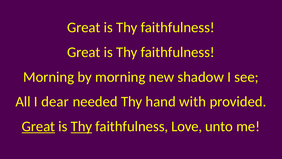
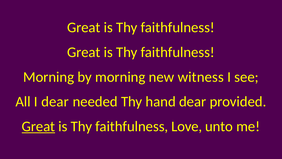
shadow: shadow -> witness
hand with: with -> dear
Thy at (81, 126) underline: present -> none
